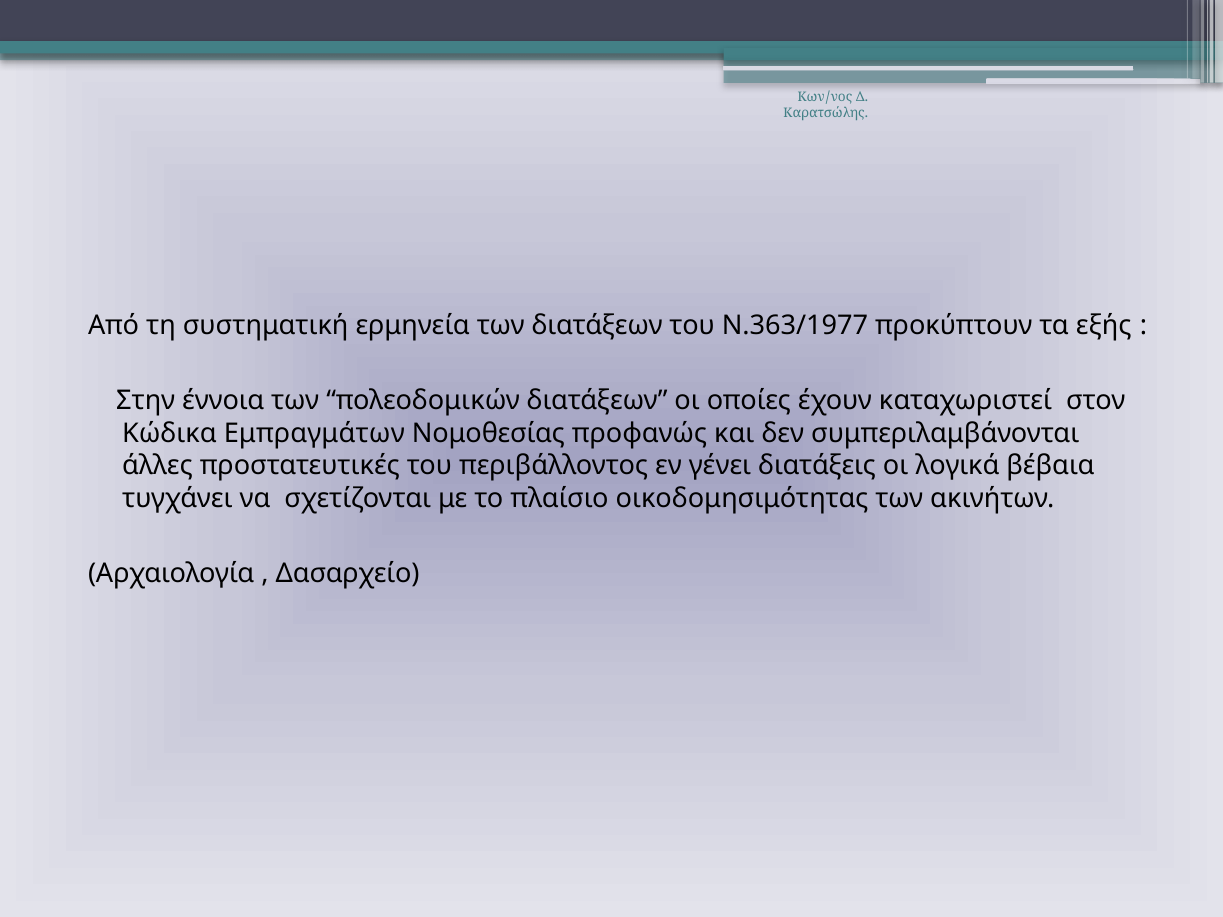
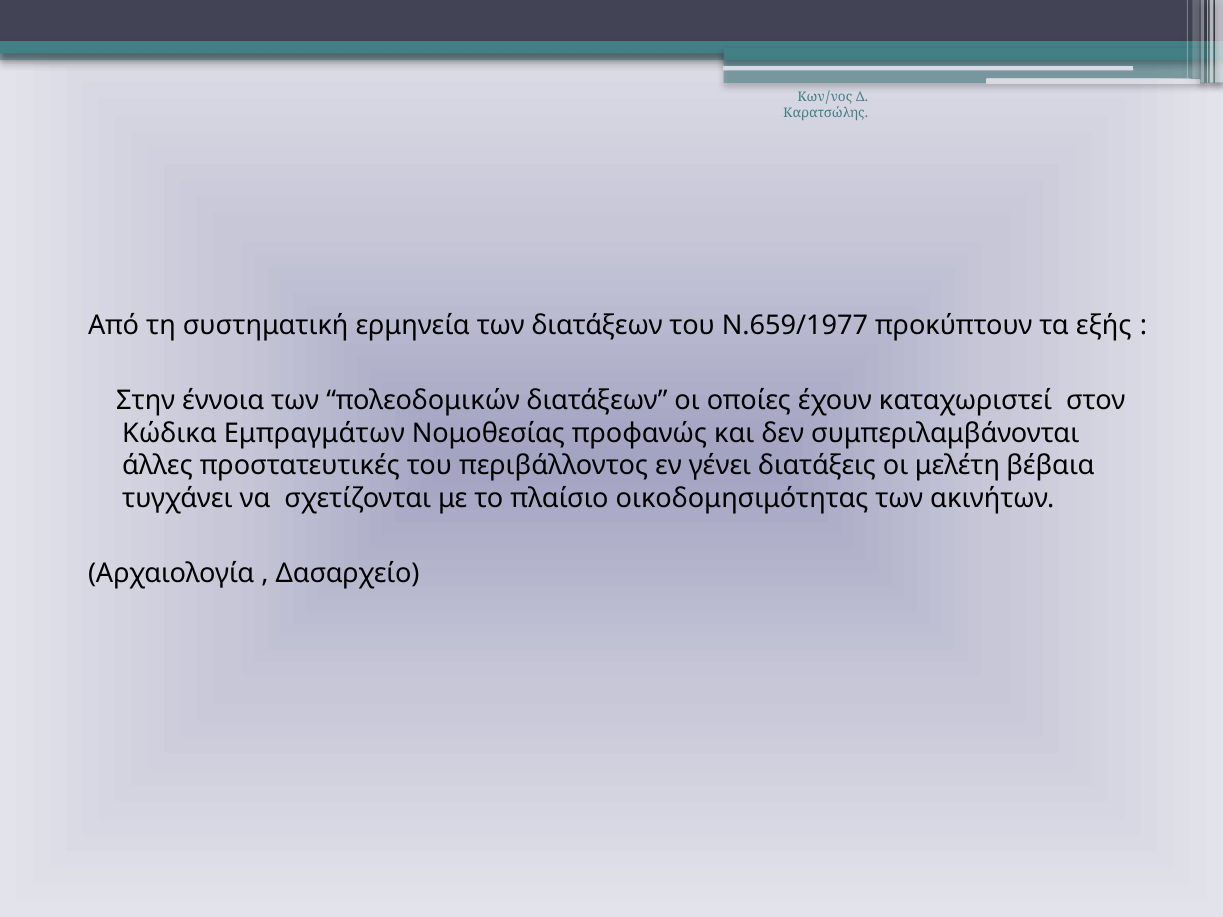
Ν.363/1977: Ν.363/1977 -> Ν.659/1977
λογικά: λογικά -> μελέτη
